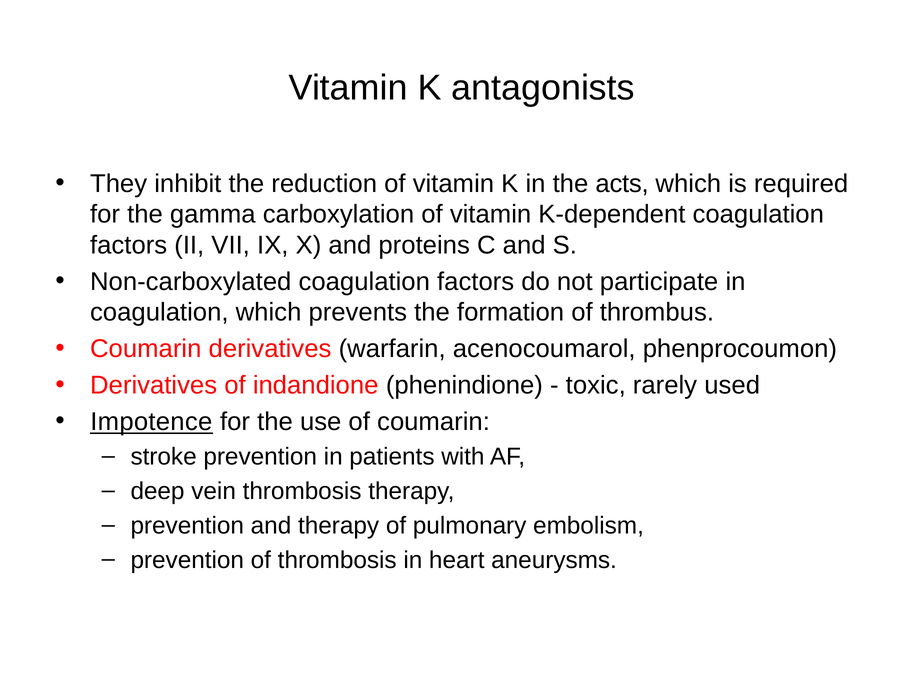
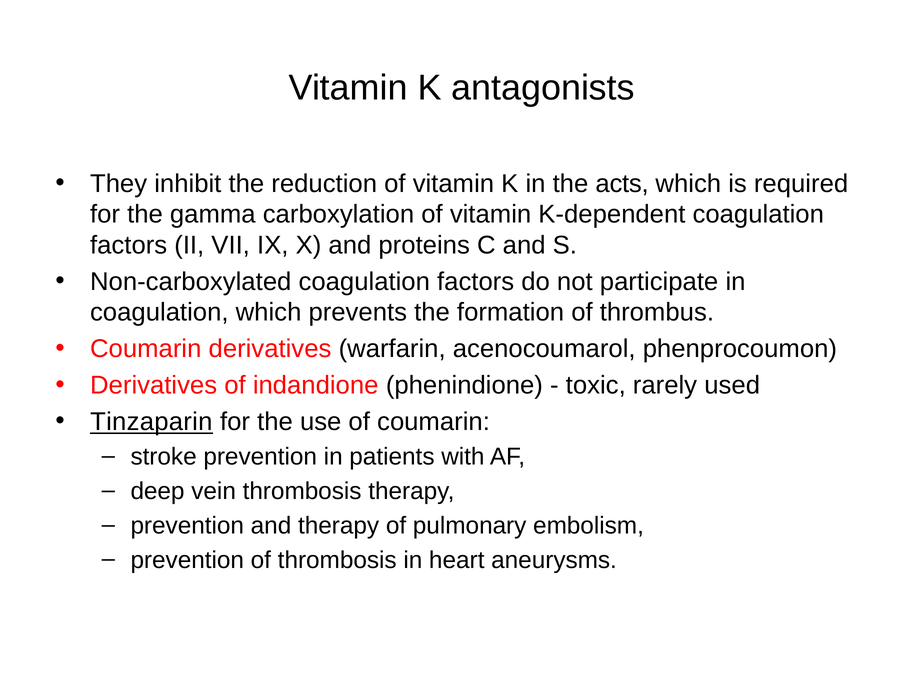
Impotence: Impotence -> Tinzaparin
